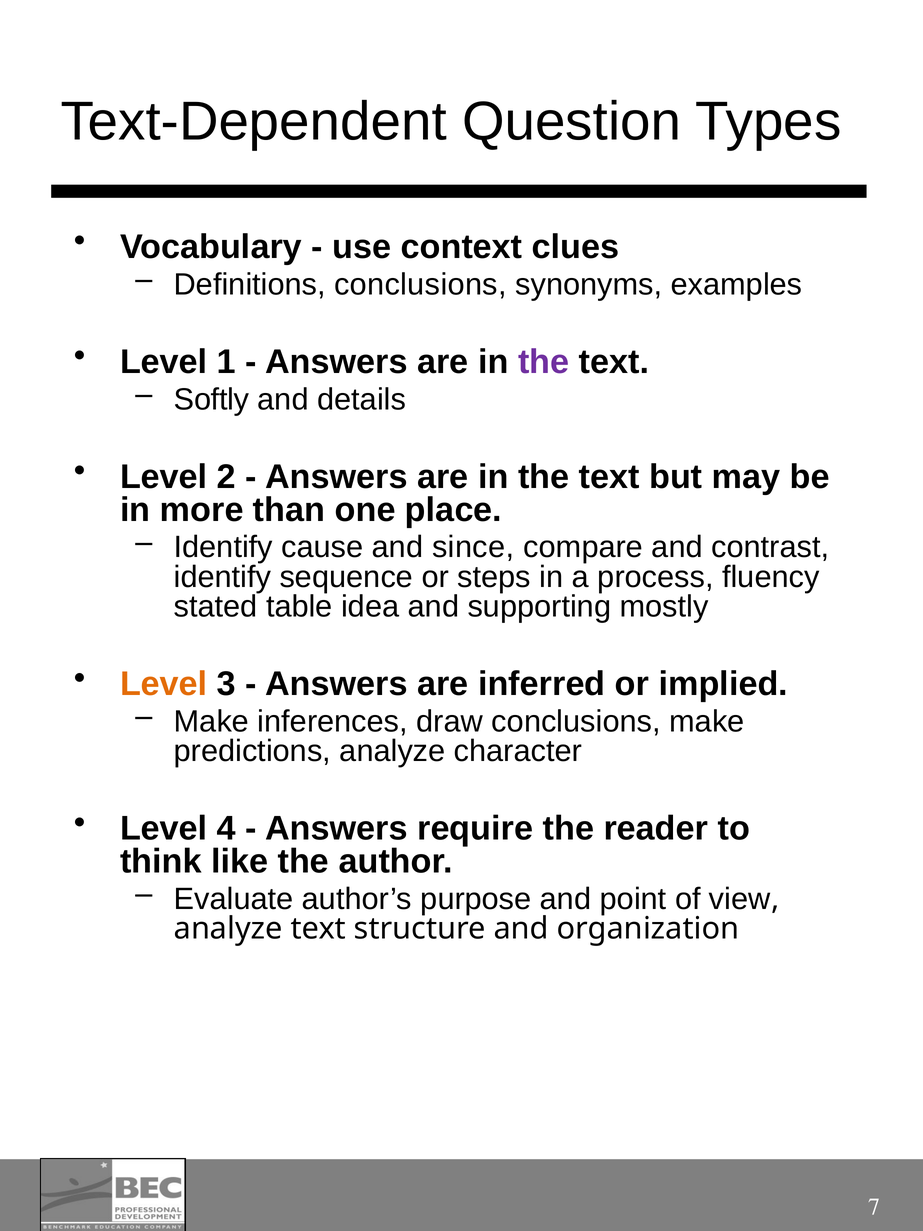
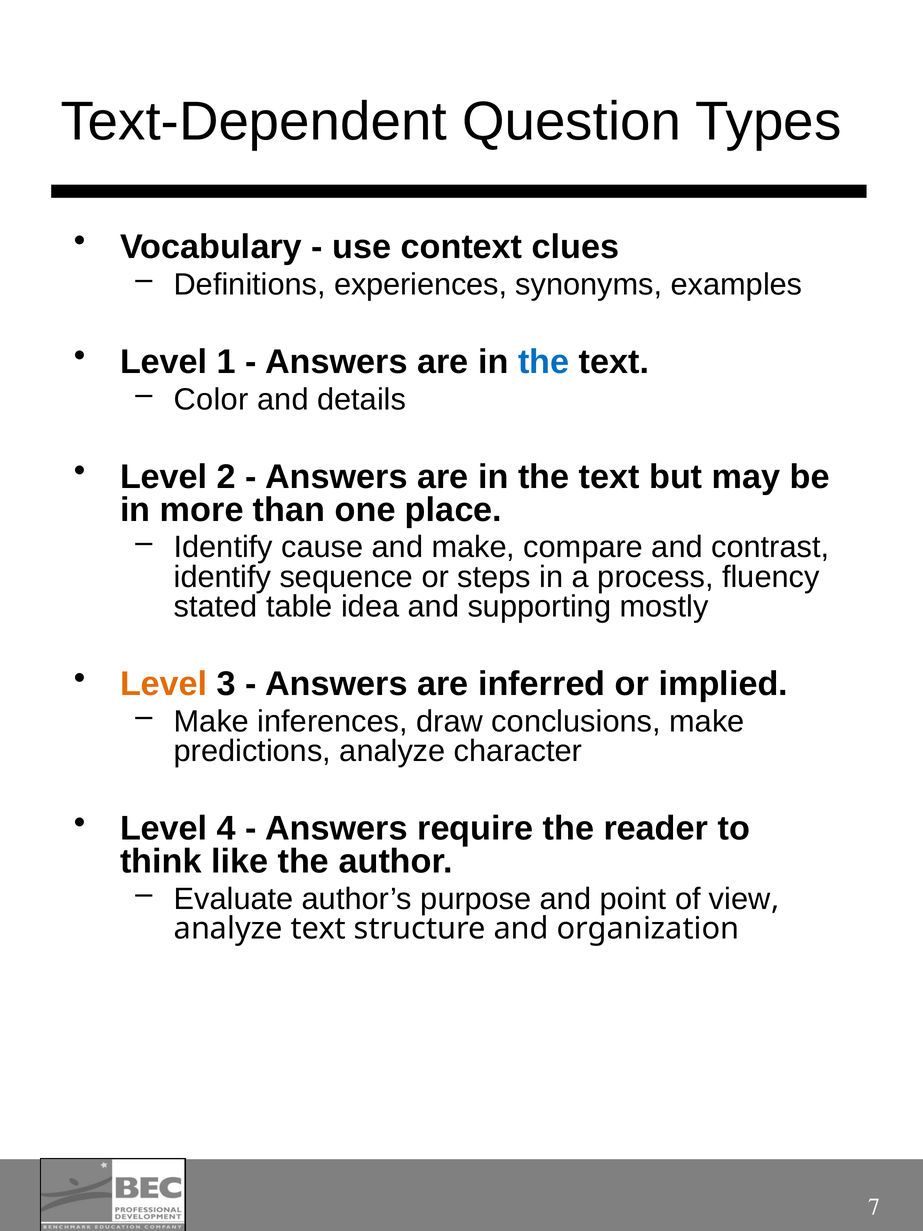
Definitions conclusions: conclusions -> experiences
the at (544, 362) colour: purple -> blue
Softly: Softly -> Color
and since: since -> make
